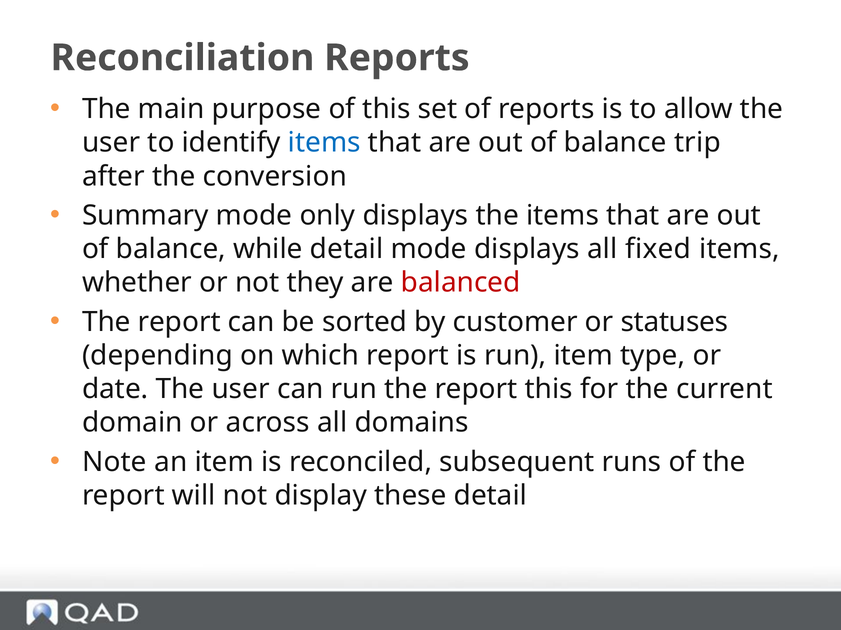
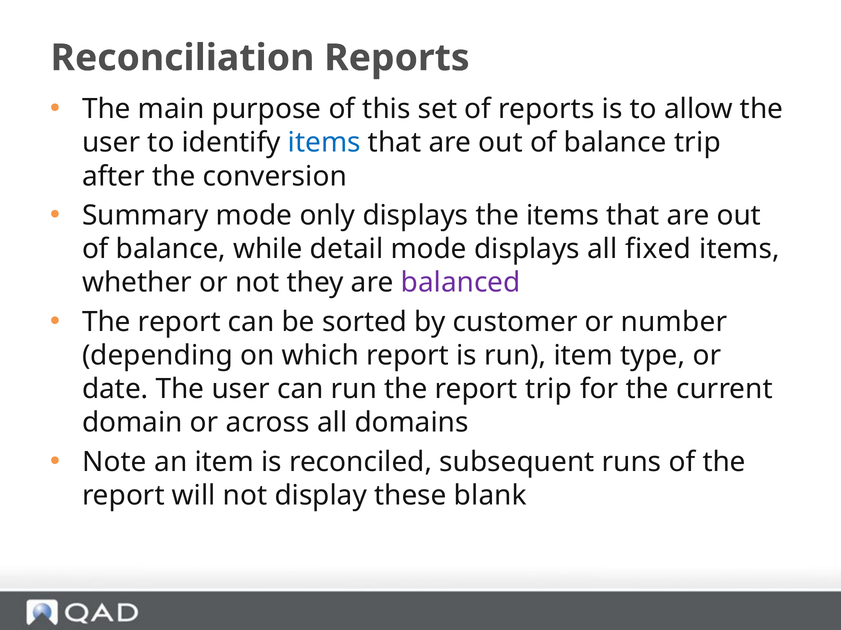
balanced colour: red -> purple
statuses: statuses -> number
report this: this -> trip
these detail: detail -> blank
